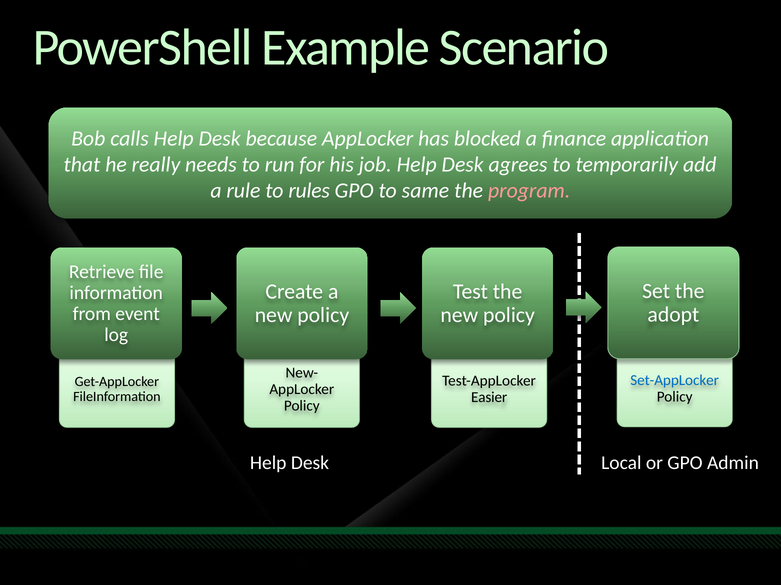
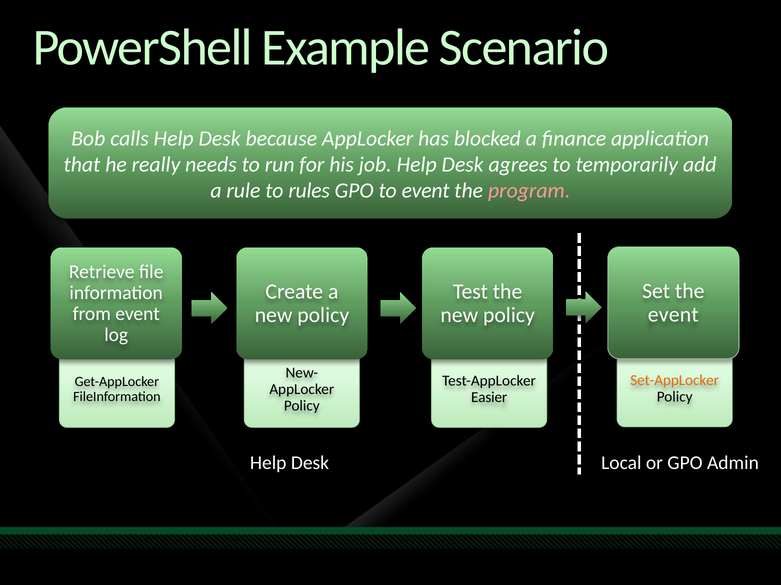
to same: same -> event
adopt at (673, 315): adopt -> event
Set-AppLocker colour: blue -> orange
